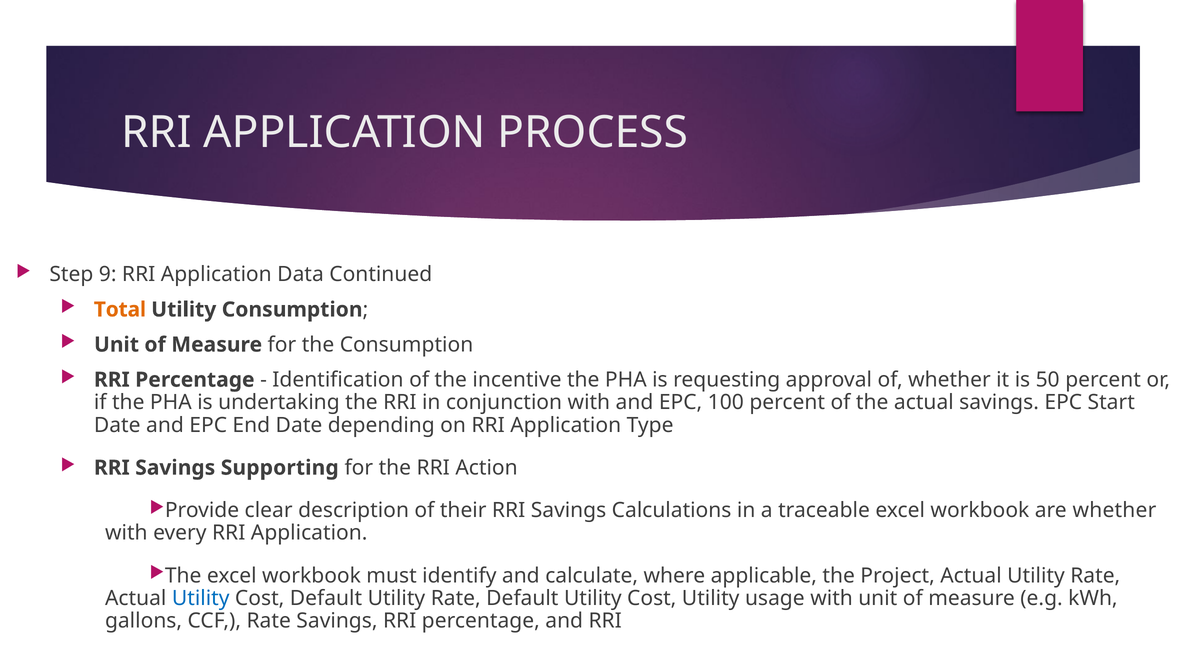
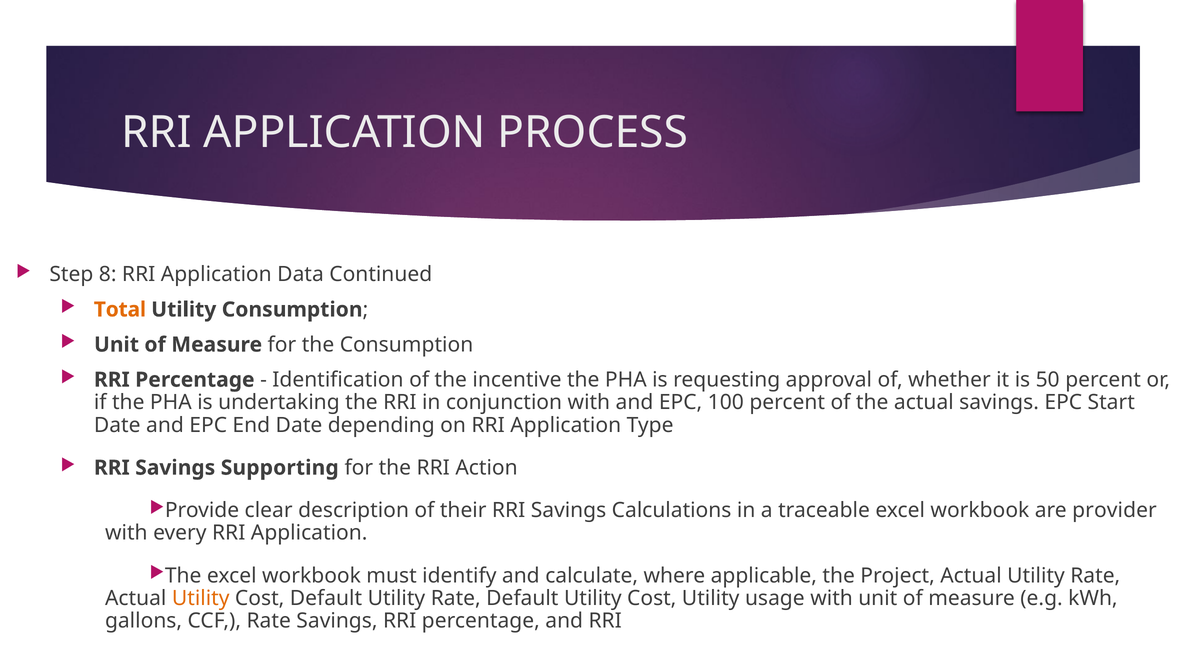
9: 9 -> 8
are whether: whether -> provider
Utility at (201, 598) colour: blue -> orange
